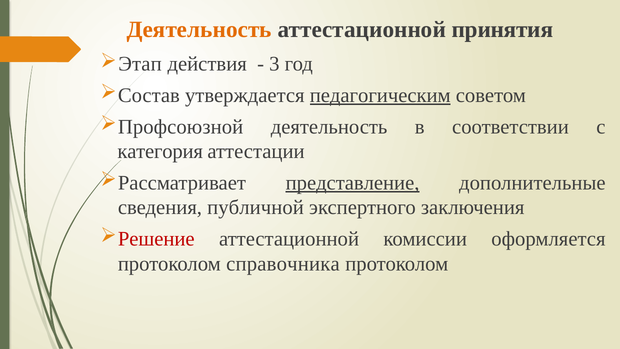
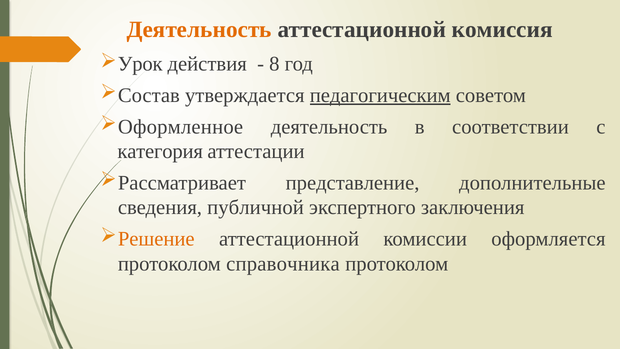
принятия: принятия -> комиссия
Этап: Этап -> Урок
3: 3 -> 8
Профсоюзной: Профсоюзной -> Оформленное
представление underline: present -> none
Решение colour: red -> orange
